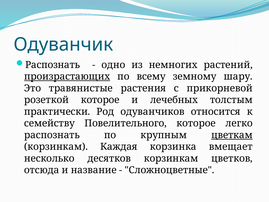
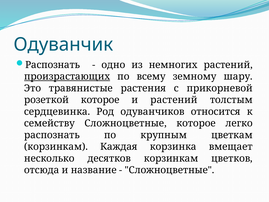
и лечебных: лечебных -> растений
практически: практически -> сердцевинка
семейству Повелительного: Повелительного -> Сложноцветные
цветкам underline: present -> none
